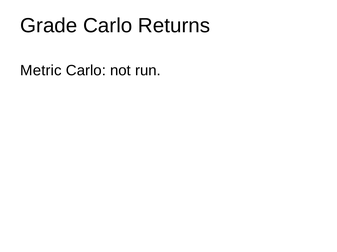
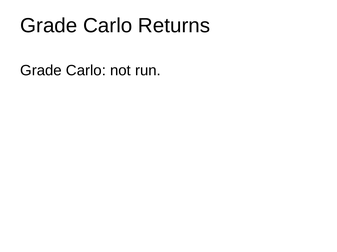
Metric at (41, 71): Metric -> Grade
